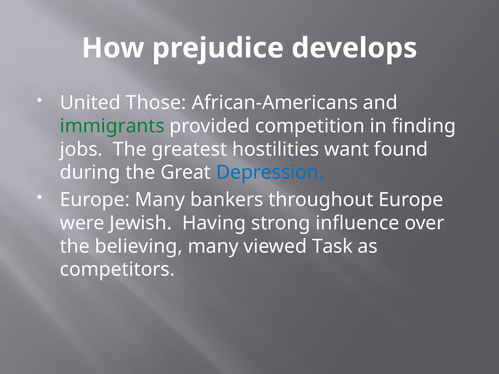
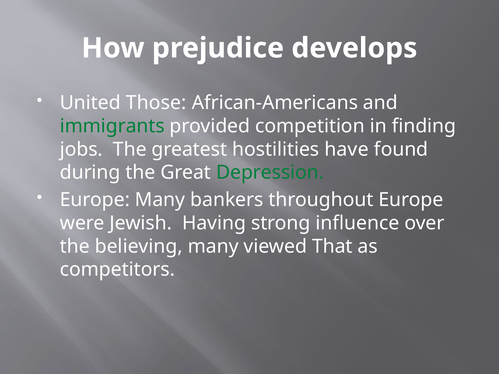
want: want -> have
Depression colour: blue -> green
Task: Task -> That
